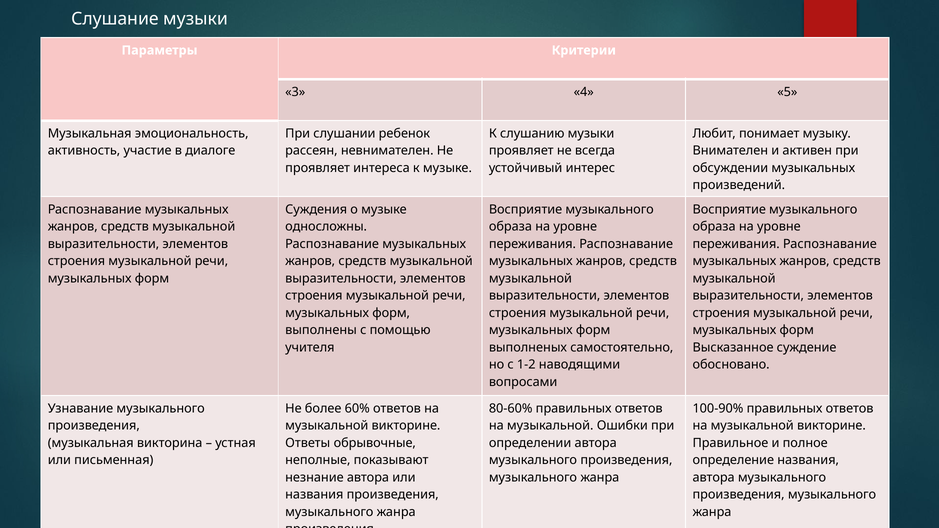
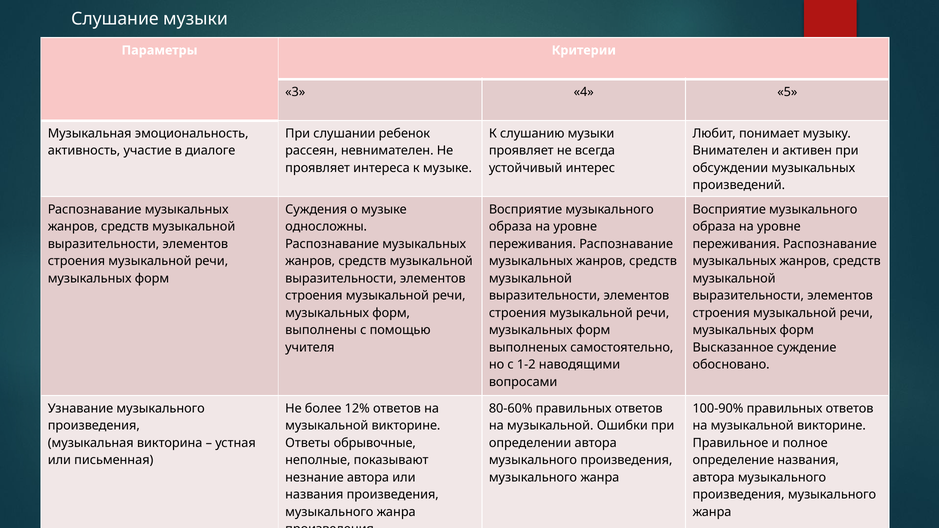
60%: 60% -> 12%
